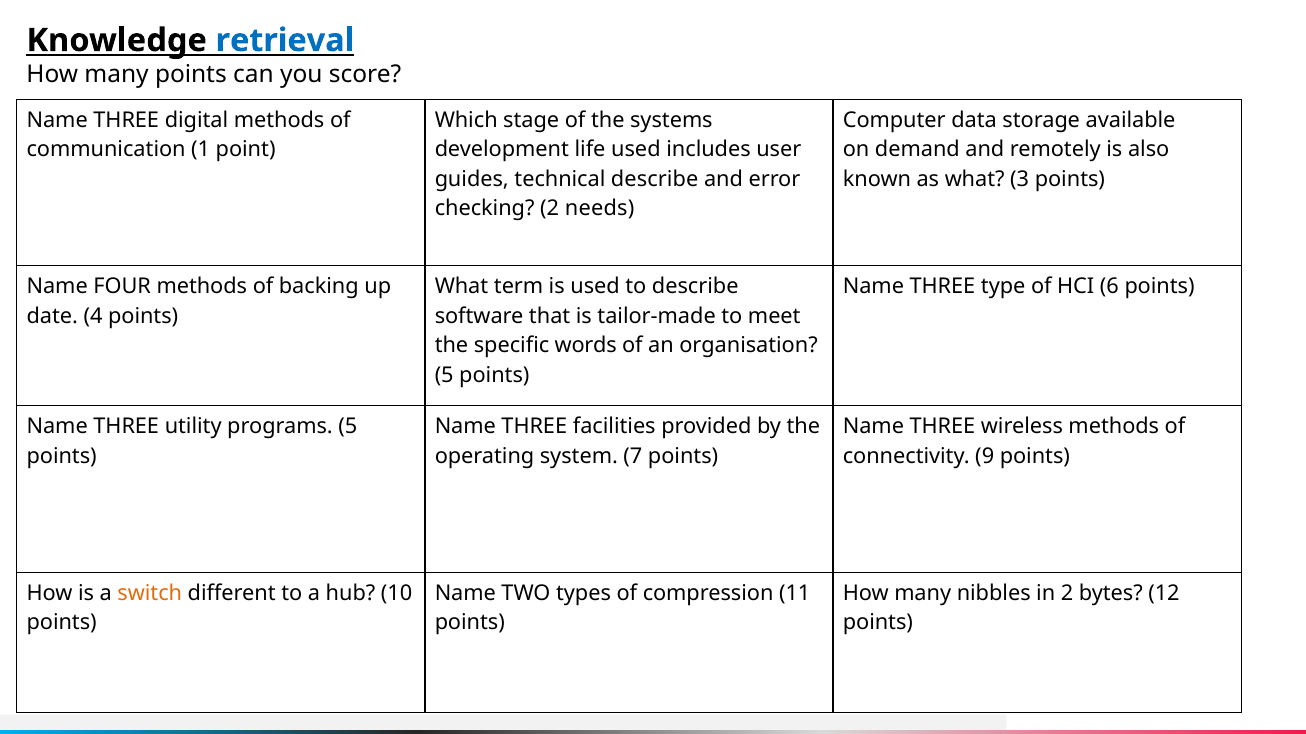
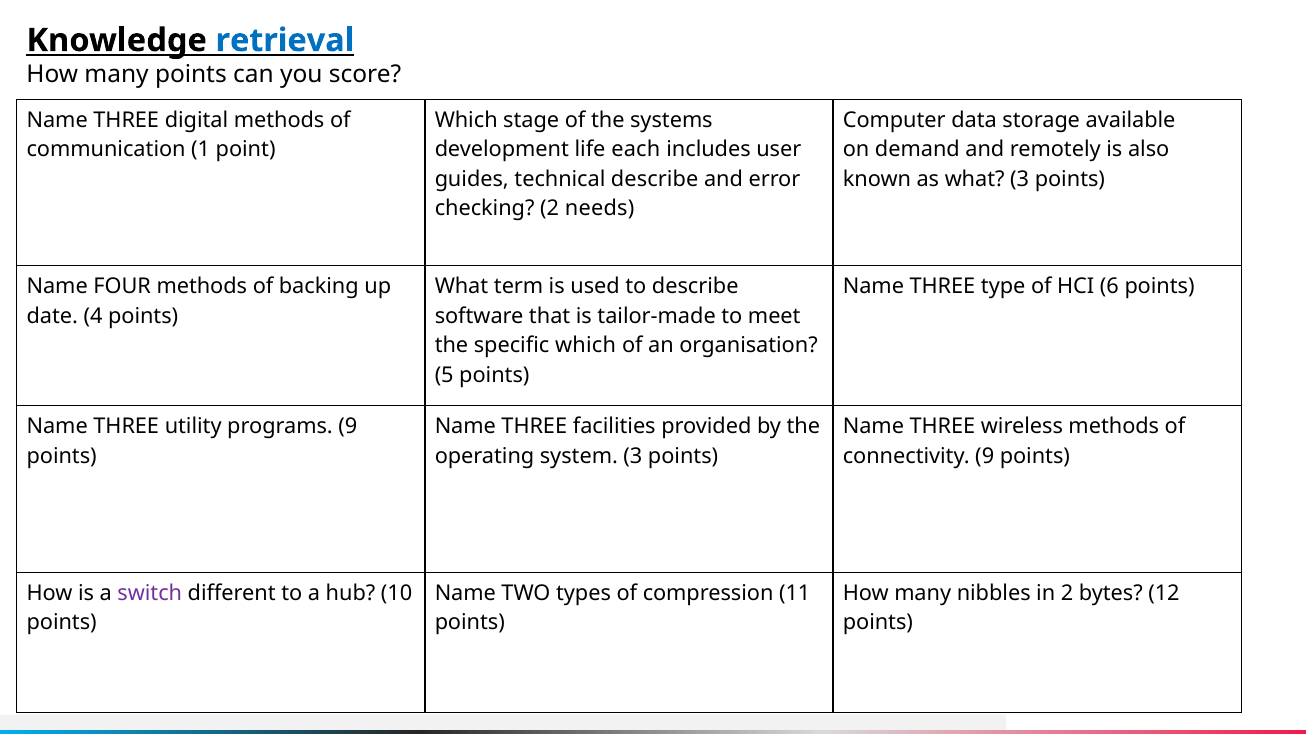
life used: used -> each
specific words: words -> which
programs 5: 5 -> 9
system 7: 7 -> 3
switch colour: orange -> purple
